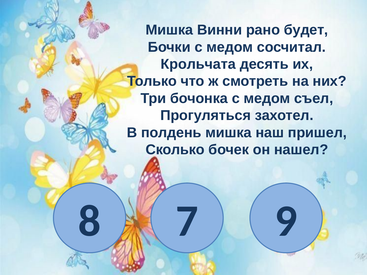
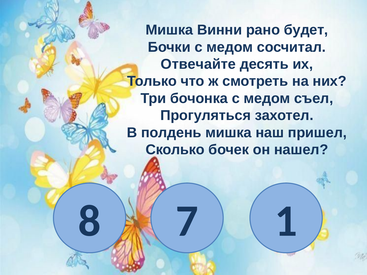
Крольчата: Крольчата -> Отвечайте
9: 9 -> 1
